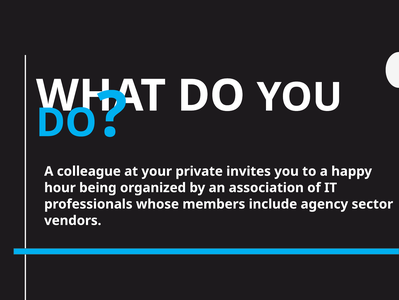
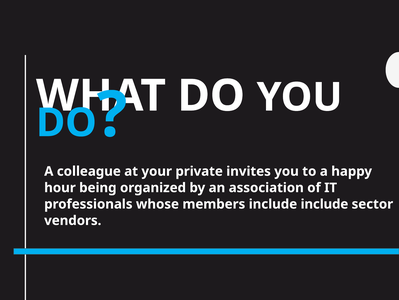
include agency: agency -> include
